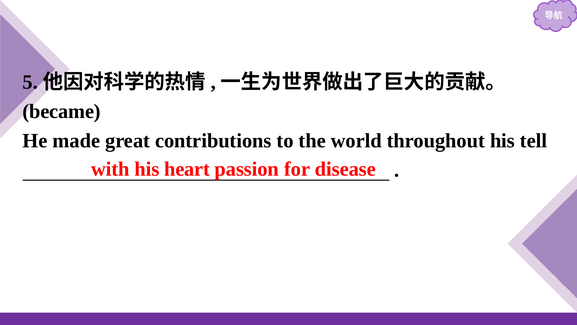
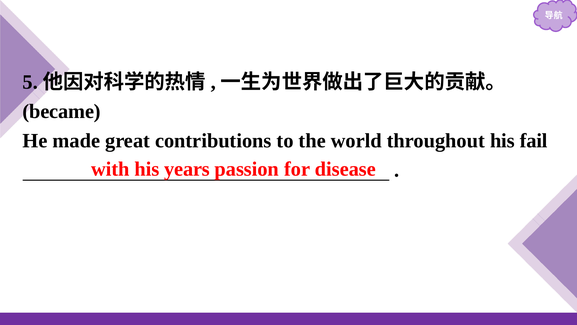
tell: tell -> fail
heart: heart -> years
